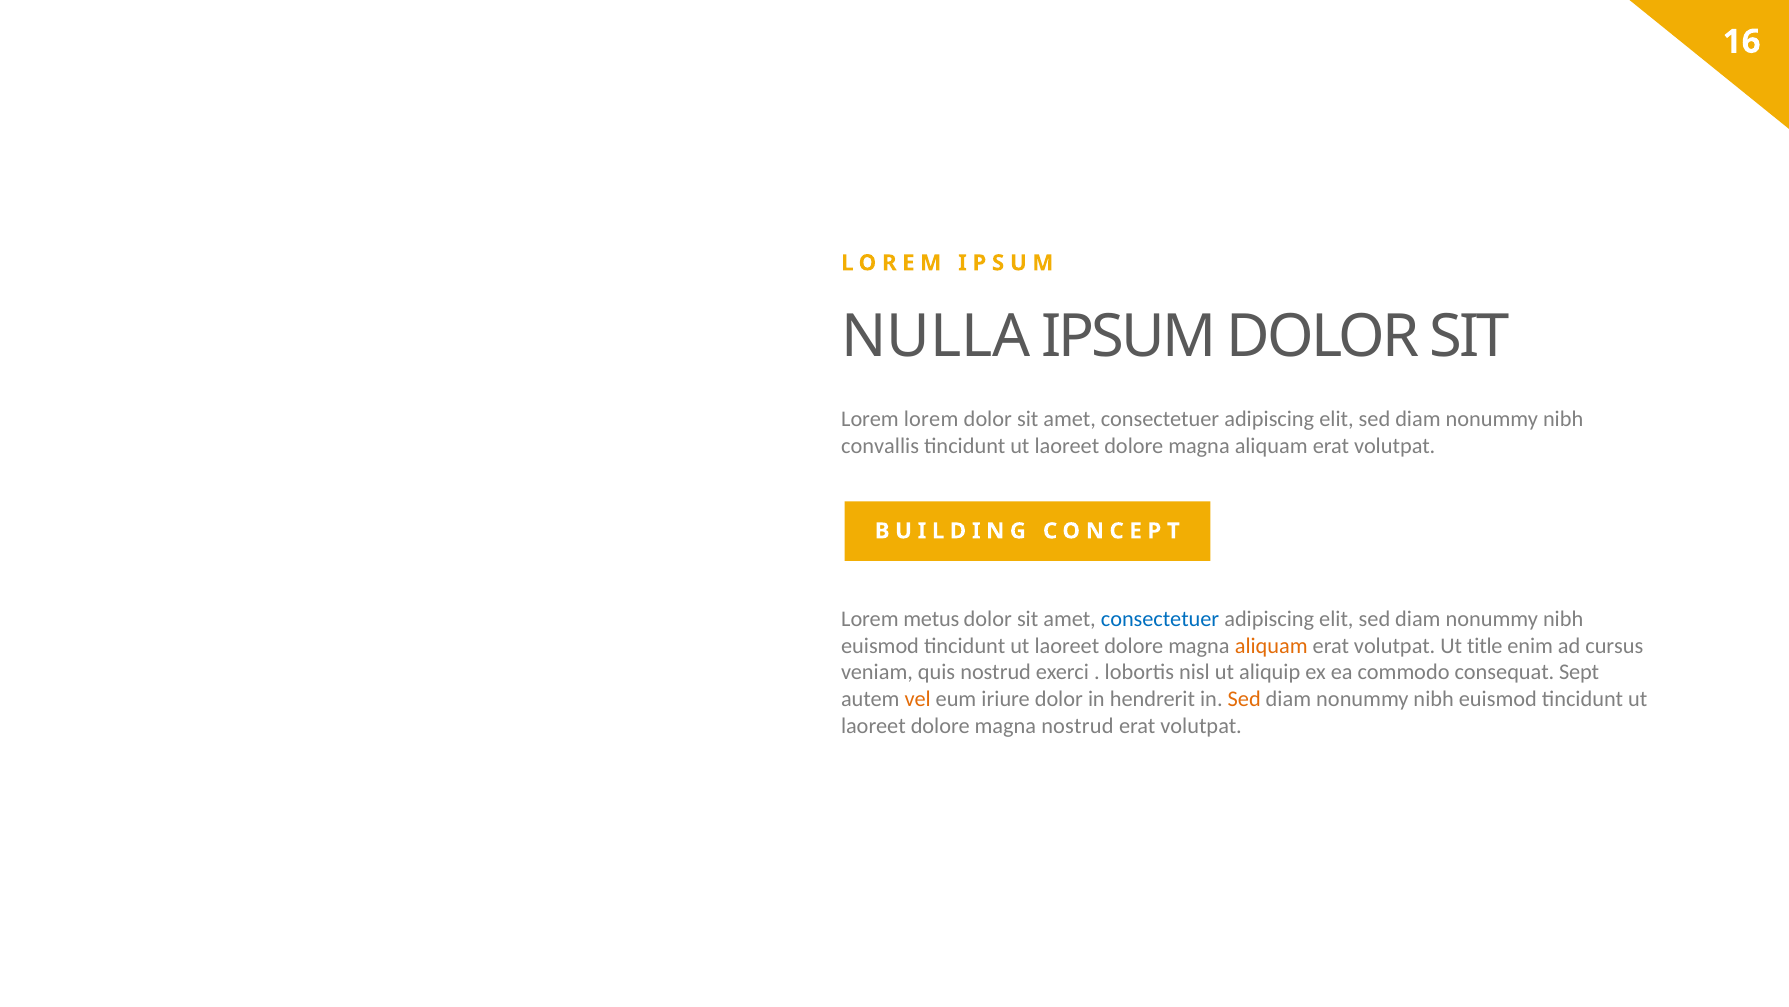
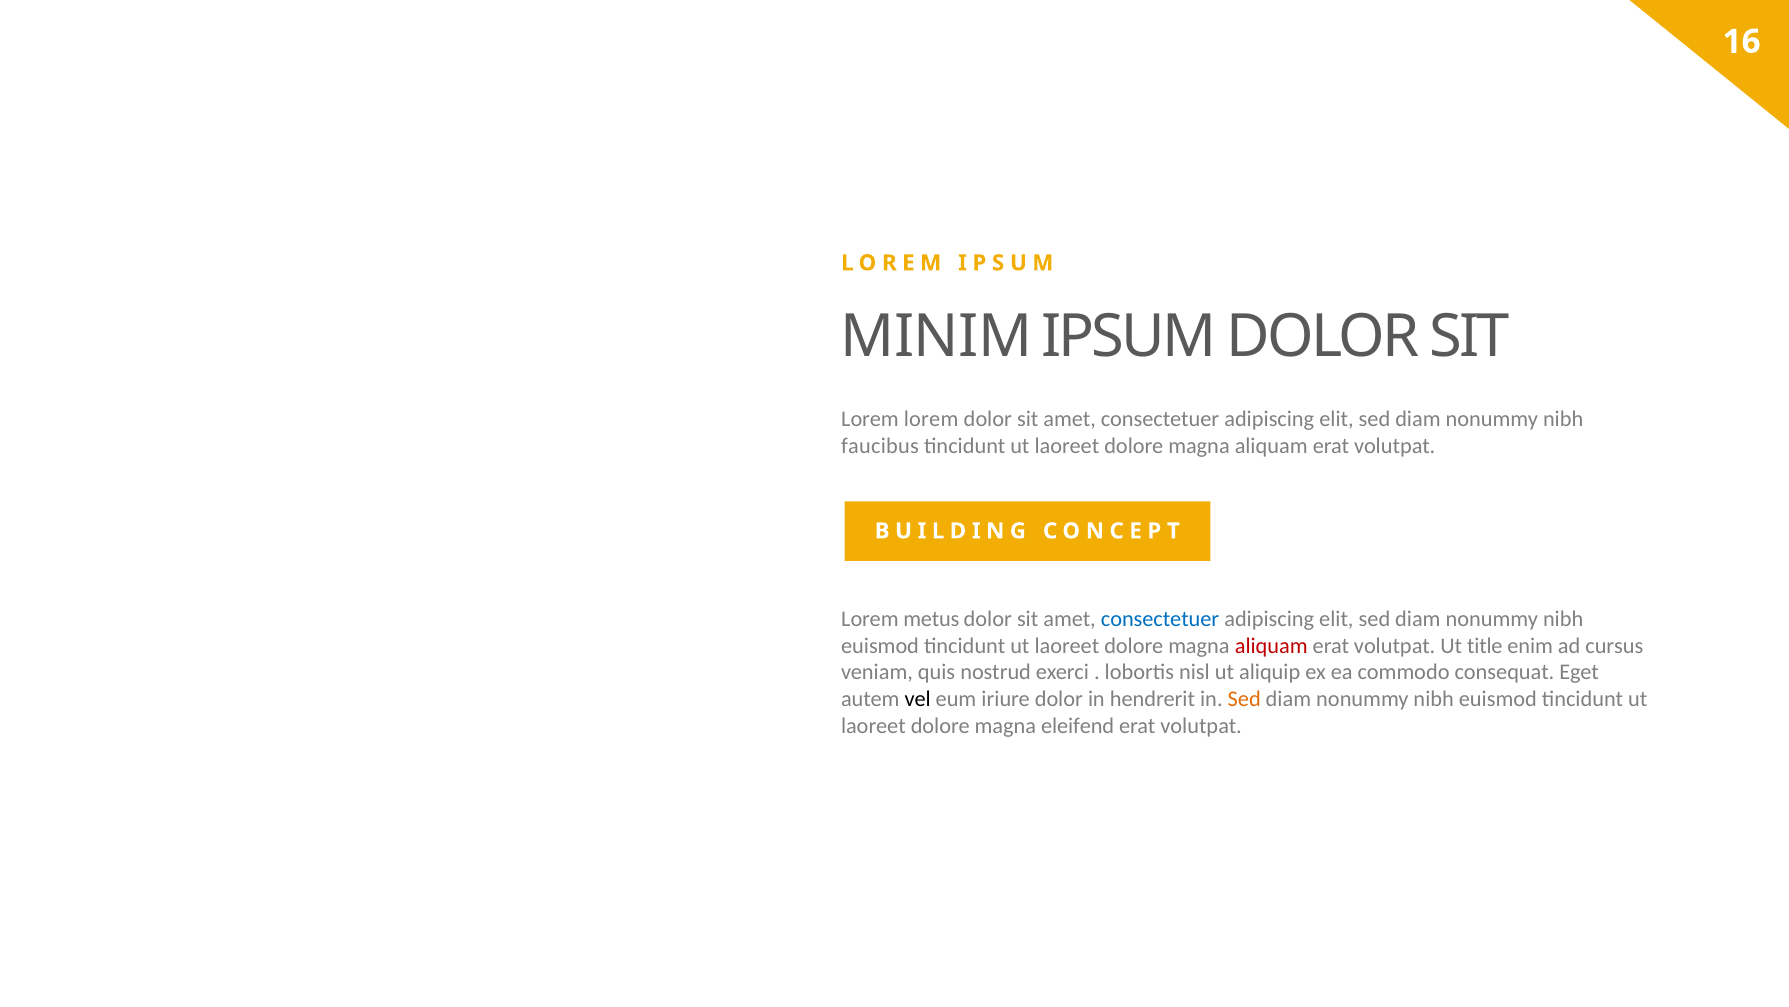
NULLA: NULLA -> MINIM
convallis: convallis -> faucibus
aliquam at (1271, 645) colour: orange -> red
Sept: Sept -> Eget
vel colour: orange -> black
magna nostrud: nostrud -> eleifend
